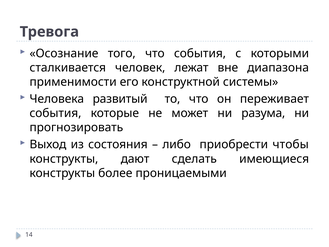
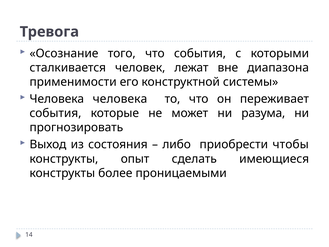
Человека развитый: развитый -> человека
дают: дают -> опыт
